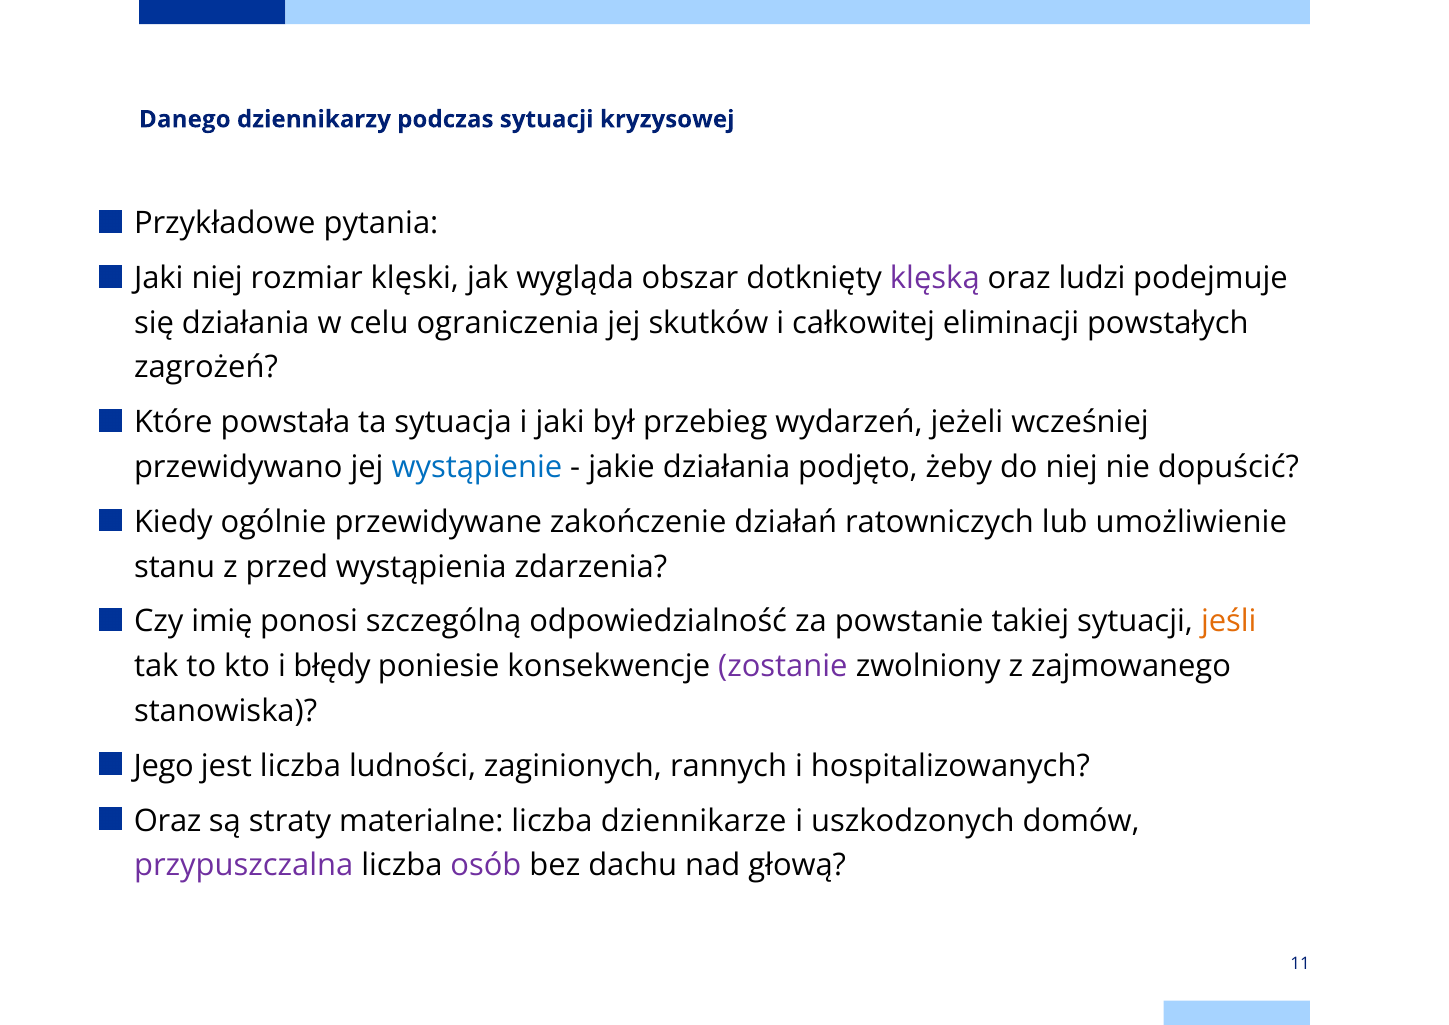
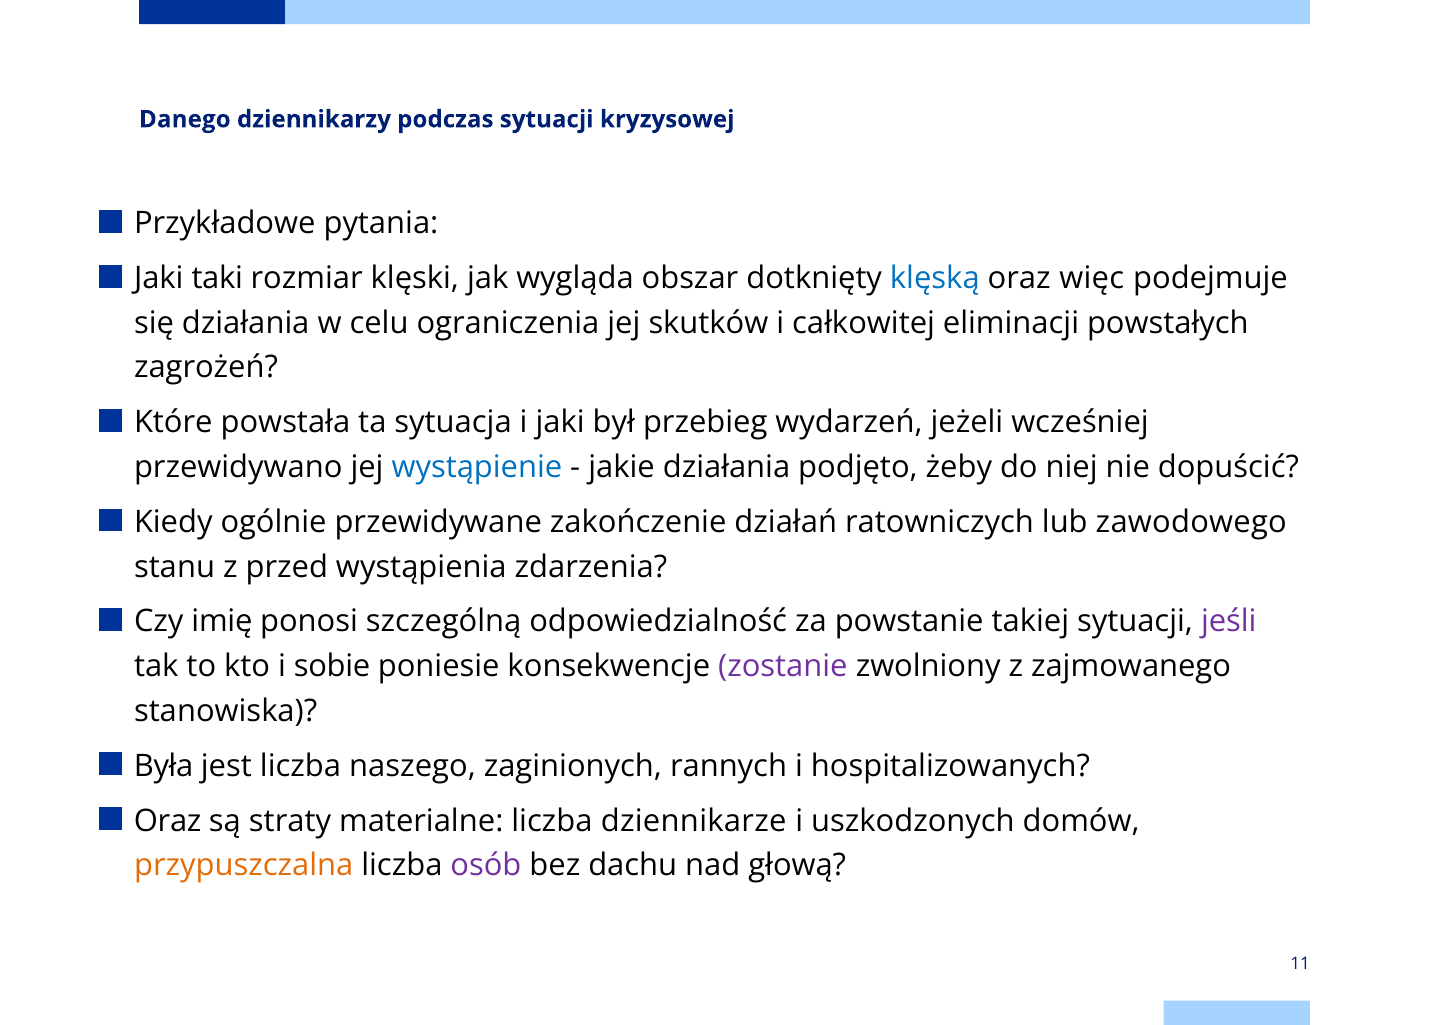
Jaki niej: niej -> taki
klęską colour: purple -> blue
ludzi: ludzi -> więc
umożliwienie: umożliwienie -> zawodowego
jeśli colour: orange -> purple
błędy: błędy -> sobie
Jego: Jego -> Była
ludności: ludności -> naszego
przypuszczalna colour: purple -> orange
